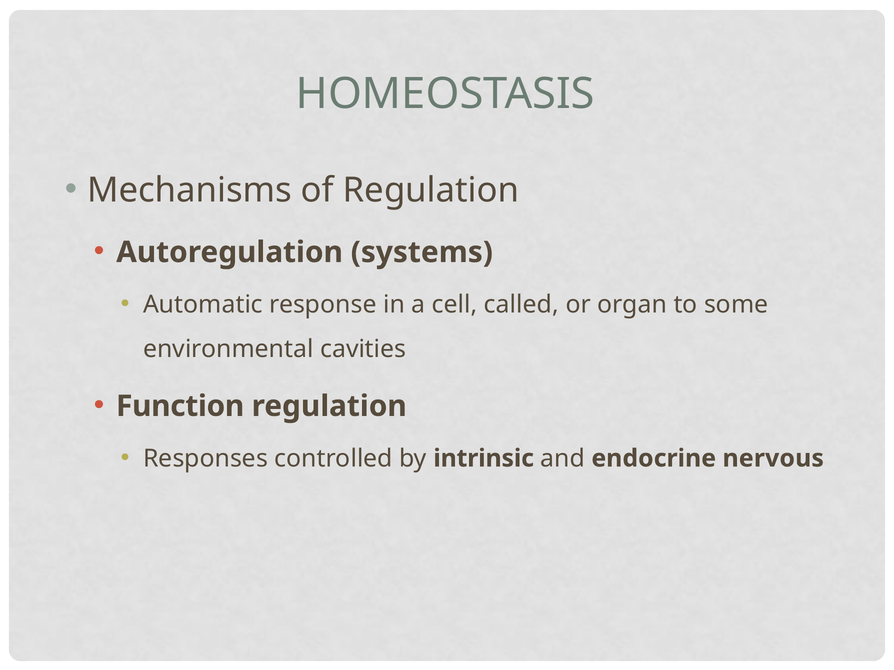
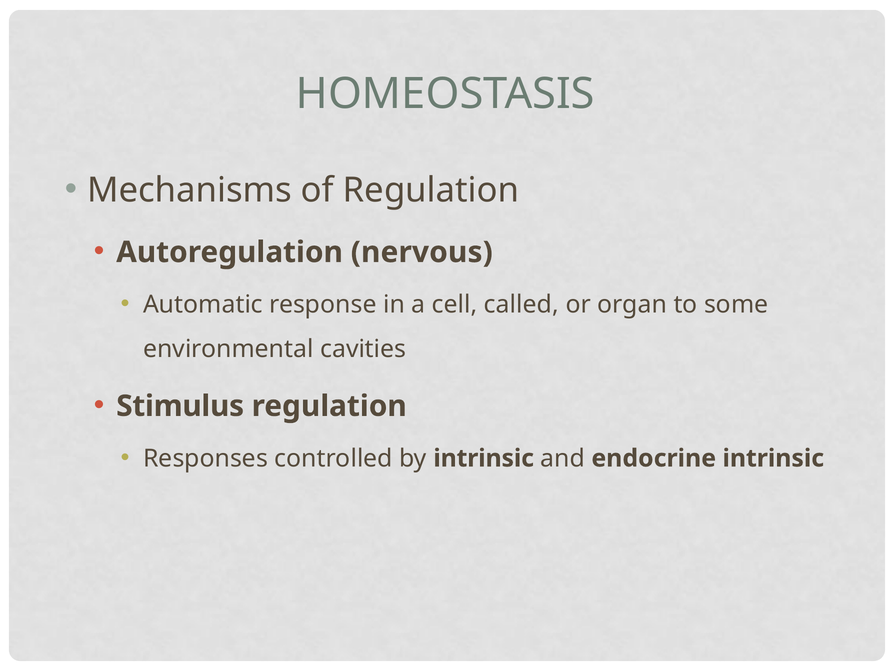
systems: systems -> nervous
Function: Function -> Stimulus
endocrine nervous: nervous -> intrinsic
